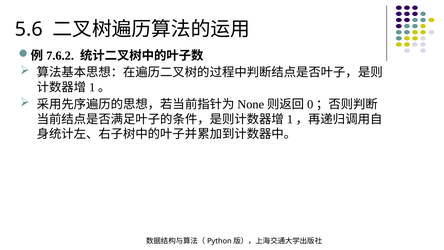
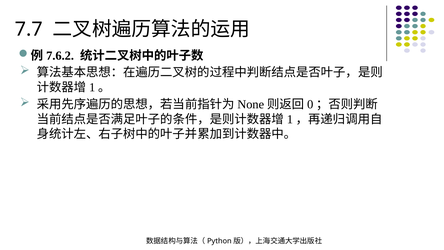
5.6: 5.6 -> 7.7
